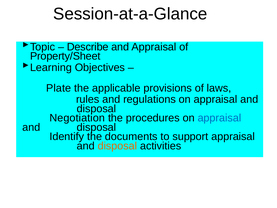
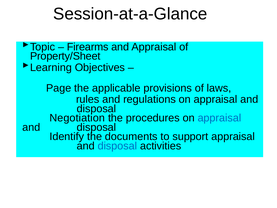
Describe: Describe -> Firearms
Plate: Plate -> Page
disposal at (117, 146) colour: orange -> blue
